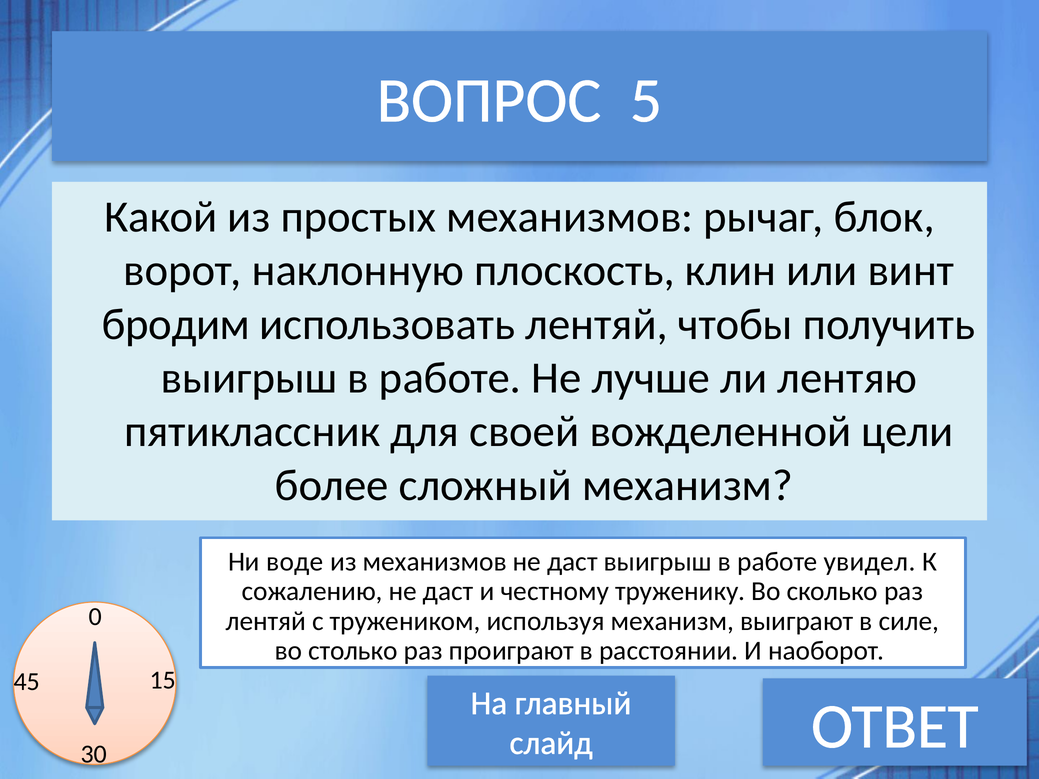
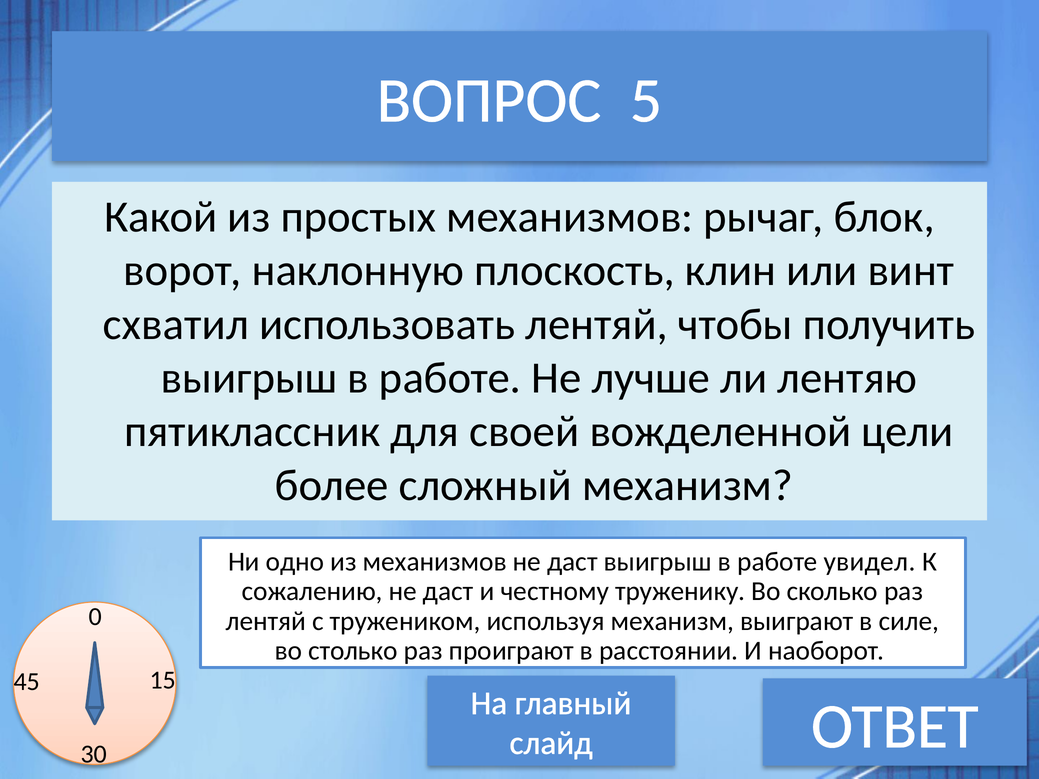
бродим: бродим -> схватил
воде: воде -> одно
